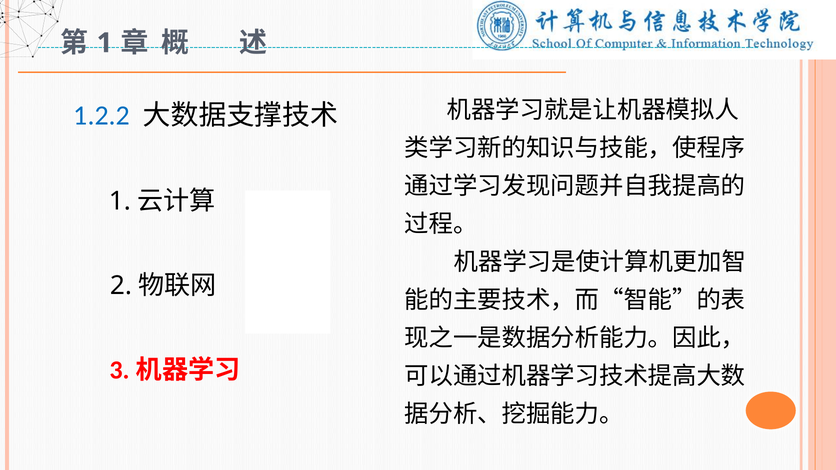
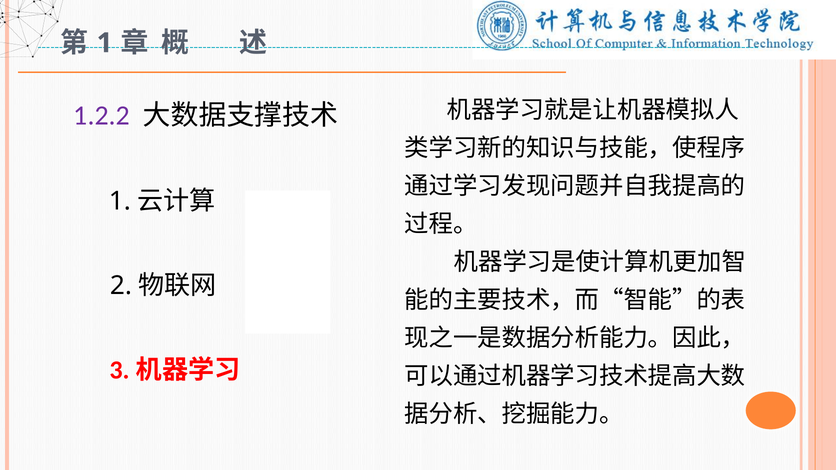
1.2.2 colour: blue -> purple
